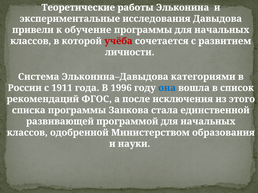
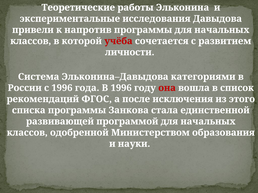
обучение: обучение -> напротив
с 1911: 1911 -> 1996
она colour: blue -> red
